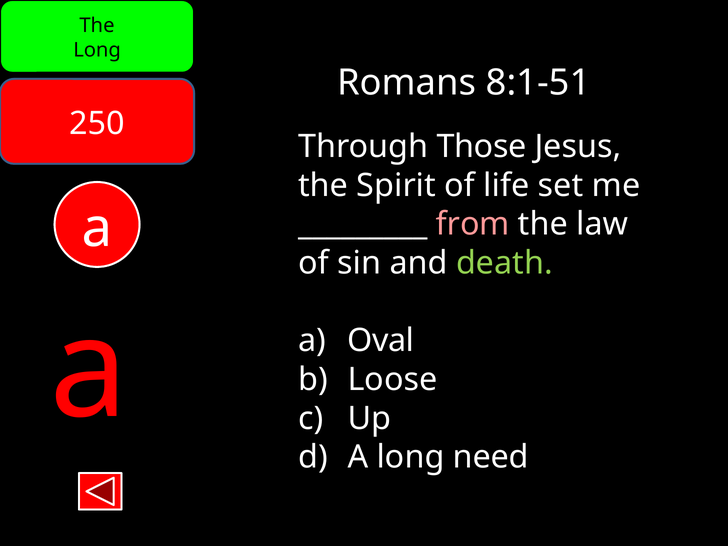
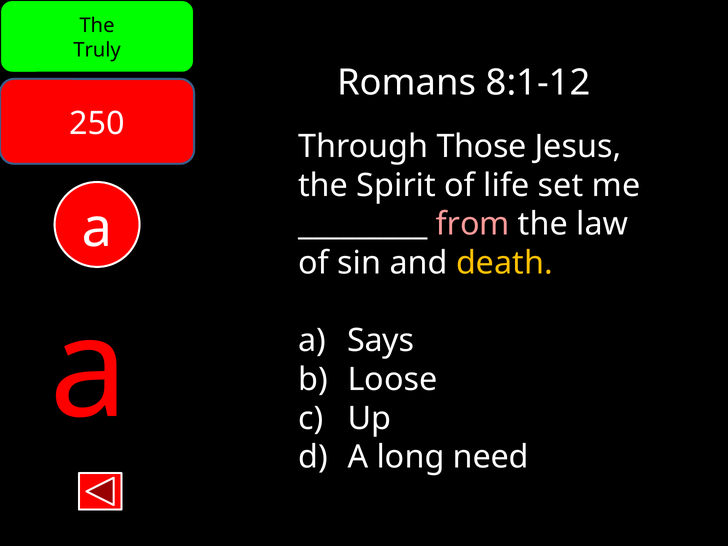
Long at (97, 50): Long -> Truly
8:1-51: 8:1-51 -> 8:1-12
death colour: light green -> yellow
Oval: Oval -> Says
